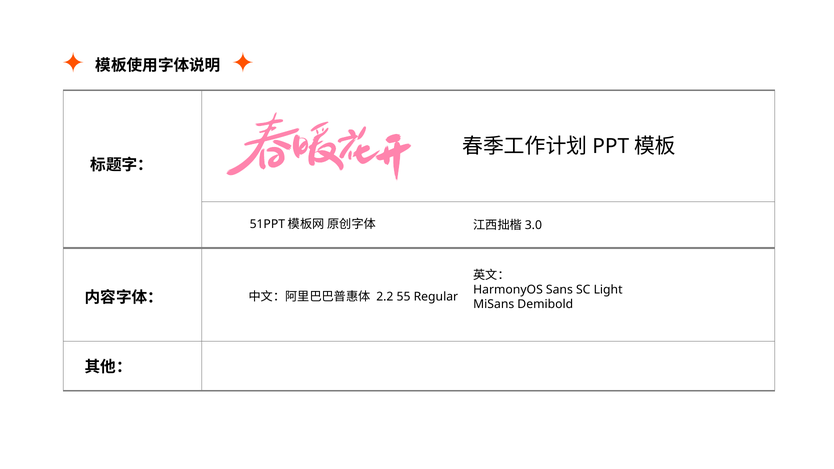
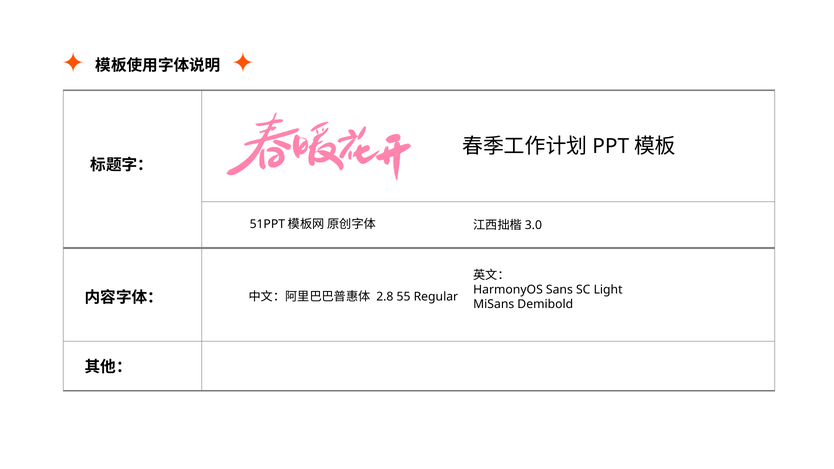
2.2: 2.2 -> 2.8
